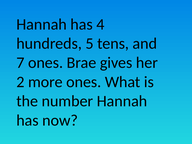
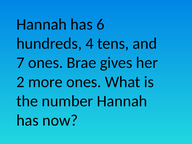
4: 4 -> 6
5: 5 -> 4
